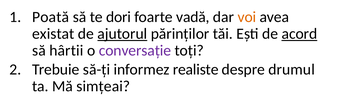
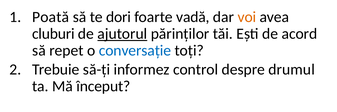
existat: existat -> cluburi
acord underline: present -> none
hârtii: hârtii -> repet
conversație colour: purple -> blue
realiste: realiste -> control
simțeai: simțeai -> început
